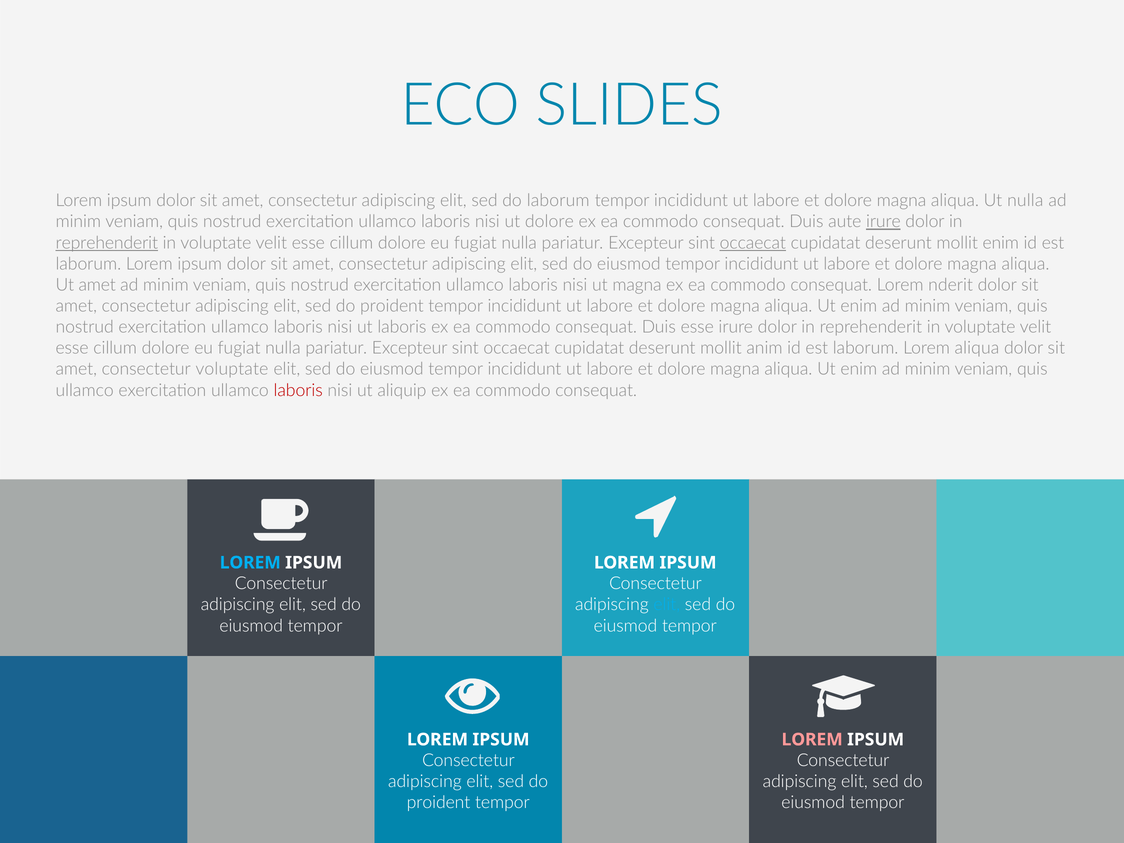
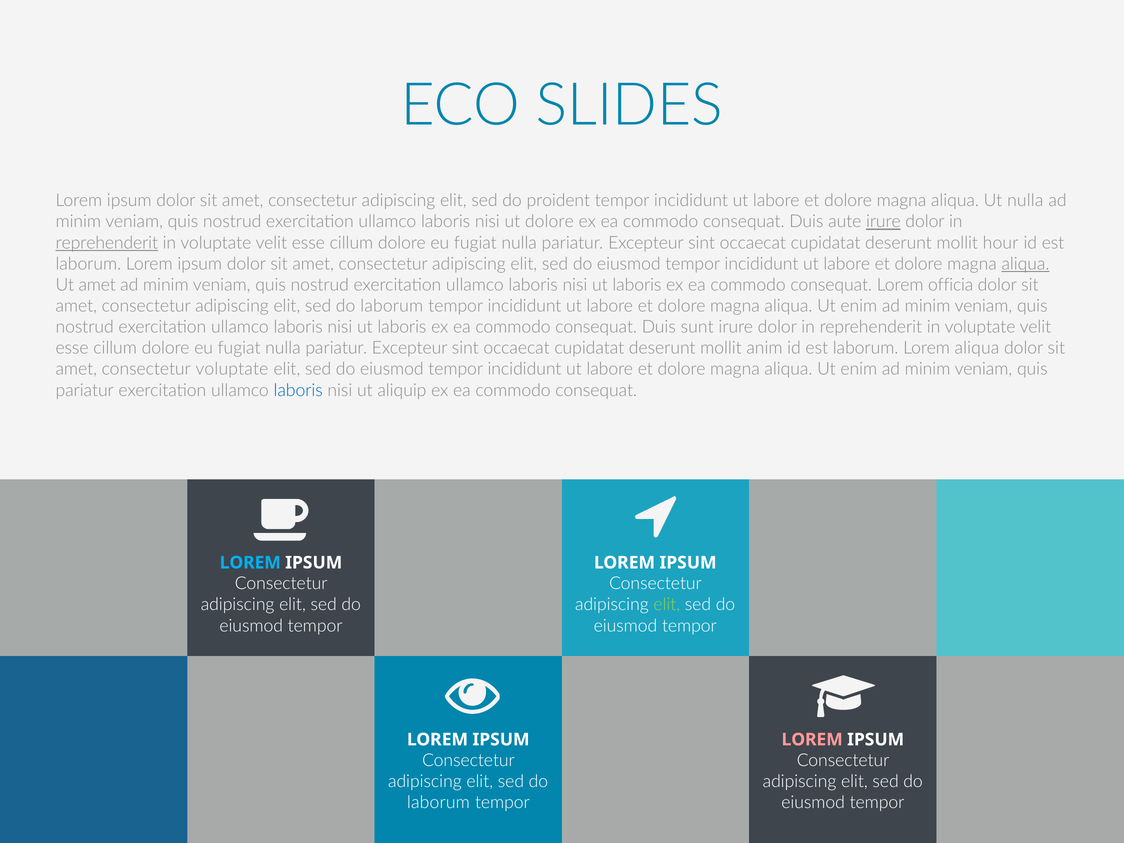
do laborum: laborum -> proident
occaecat at (753, 243) underline: present -> none
mollit enim: enim -> hour
aliqua at (1026, 264) underline: none -> present
magna at (637, 285): magna -> laboris
nderit: nderit -> officia
proident at (392, 306): proident -> laborum
Duis esse: esse -> sunt
ullamco at (85, 390): ullamco -> pariatur
laboris at (298, 390) colour: red -> blue
elit at (667, 605) colour: light blue -> light green
proident at (439, 803): proident -> laborum
